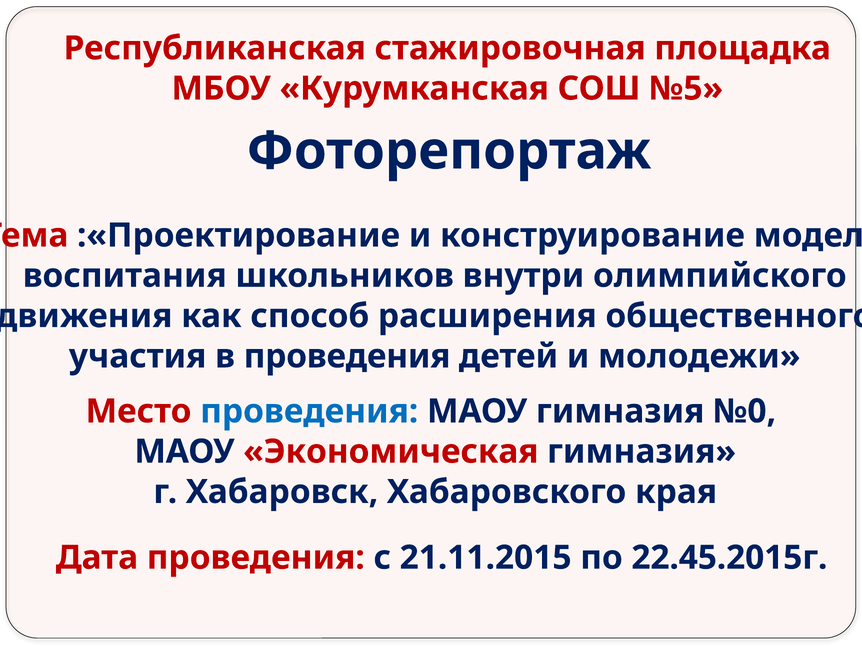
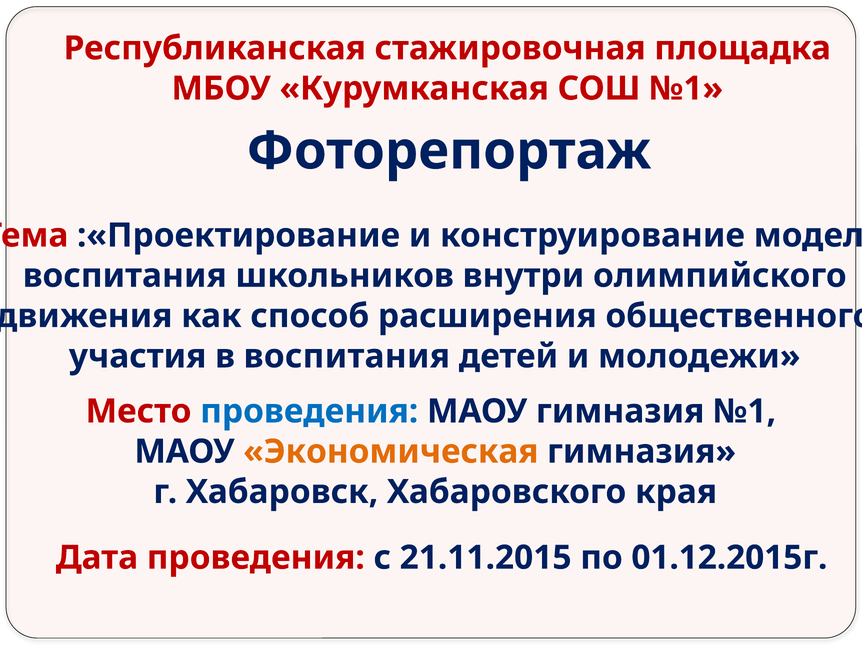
СОШ №5: №5 -> №1
в проведения: проведения -> воспитания
гимназия №0: №0 -> №1
Экономическая colour: red -> orange
22.45.2015г: 22.45.2015г -> 01.12.2015г
